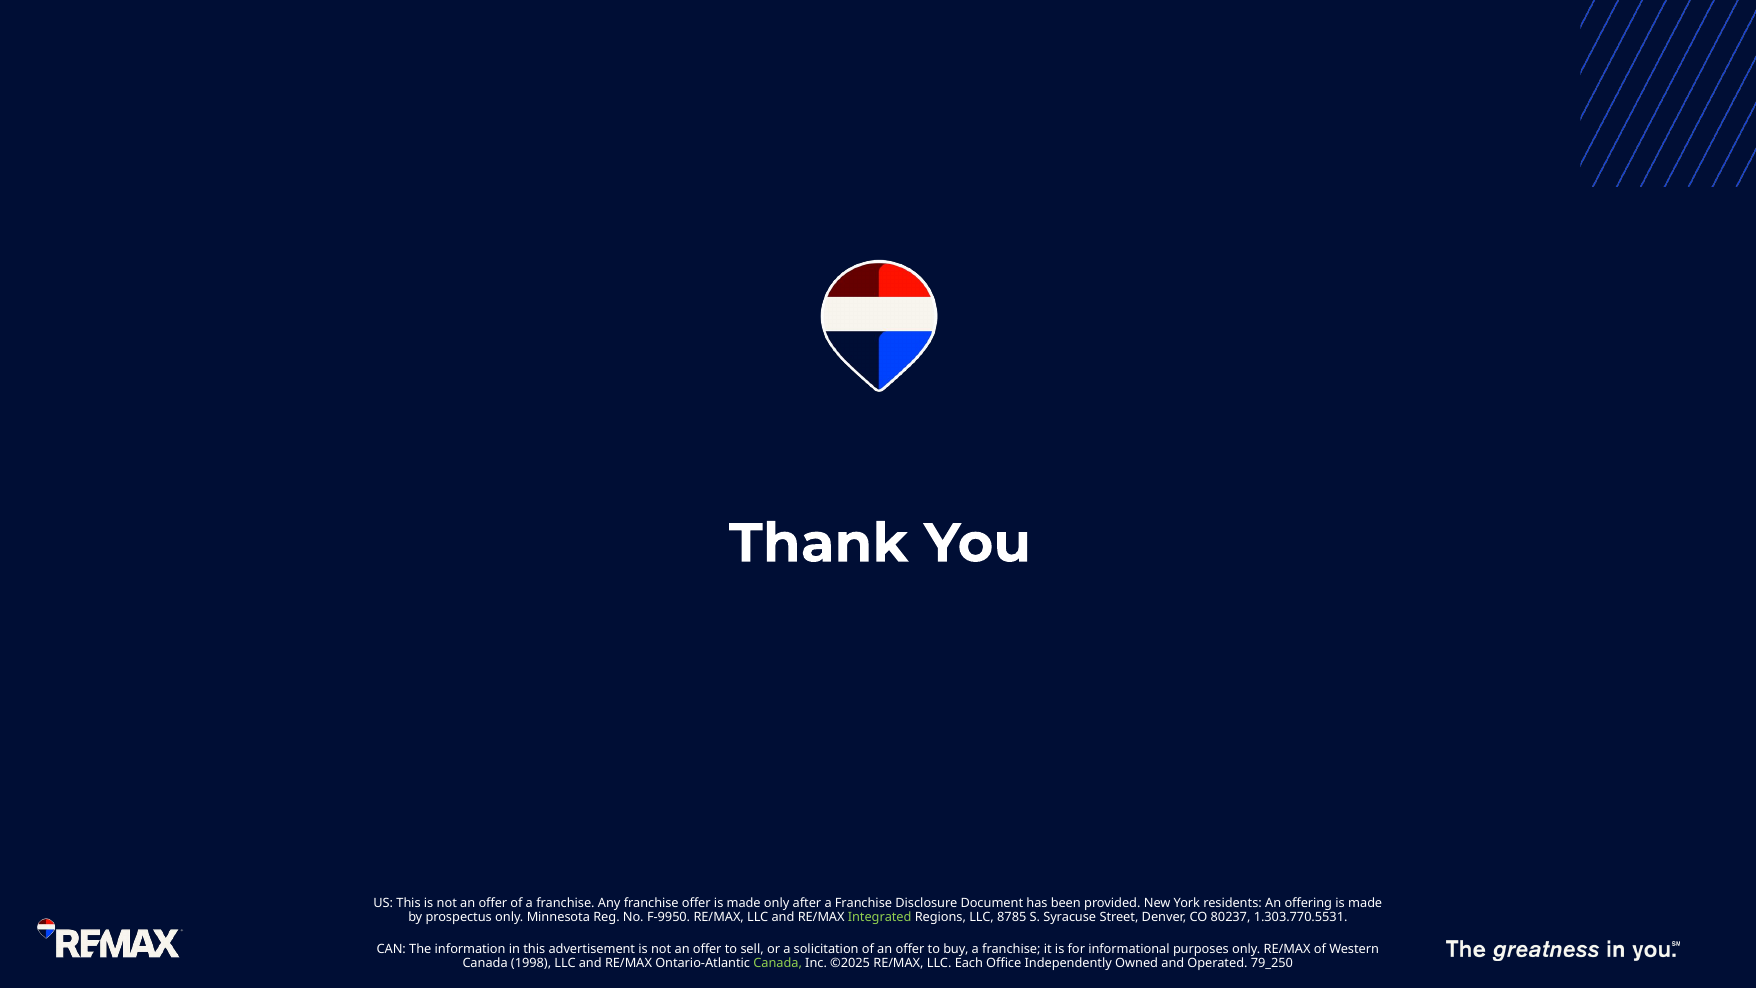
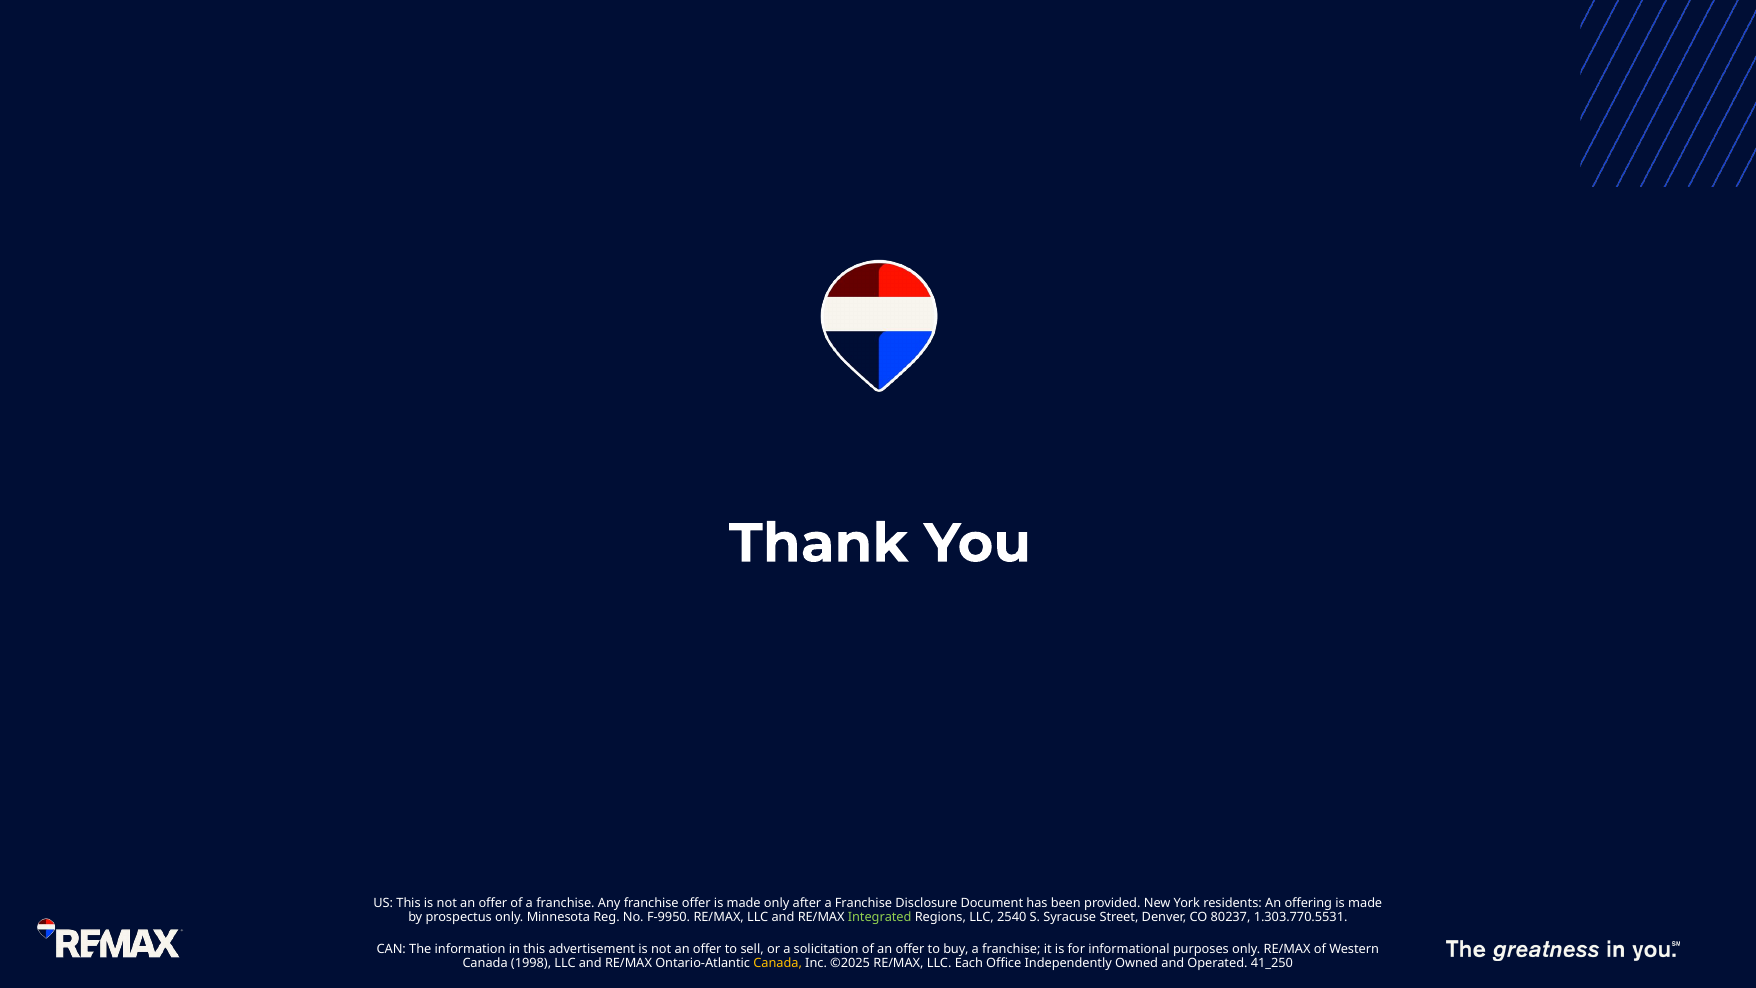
8785: 8785 -> 2540
Canada at (778, 963) colour: light green -> yellow
79_250: 79_250 -> 41_250
